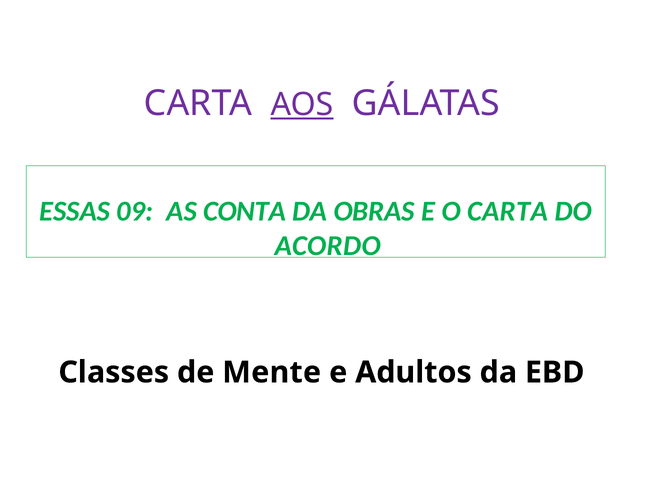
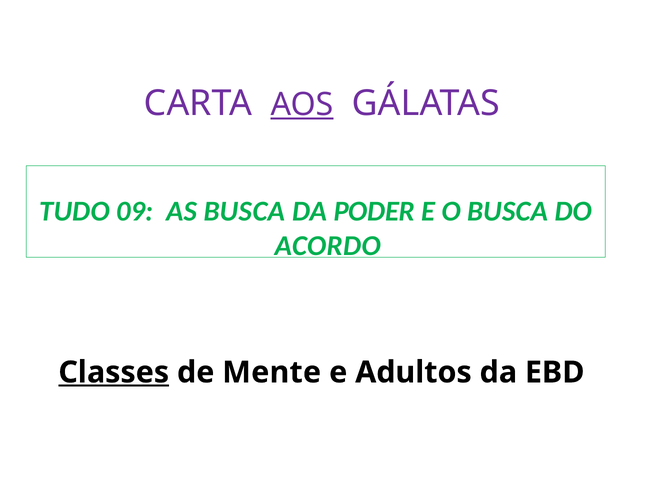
ESSAS: ESSAS -> TUDO
AS CONTA: CONTA -> BUSCA
OBRAS: OBRAS -> PODER
O CARTA: CARTA -> BUSCA
Classes underline: none -> present
